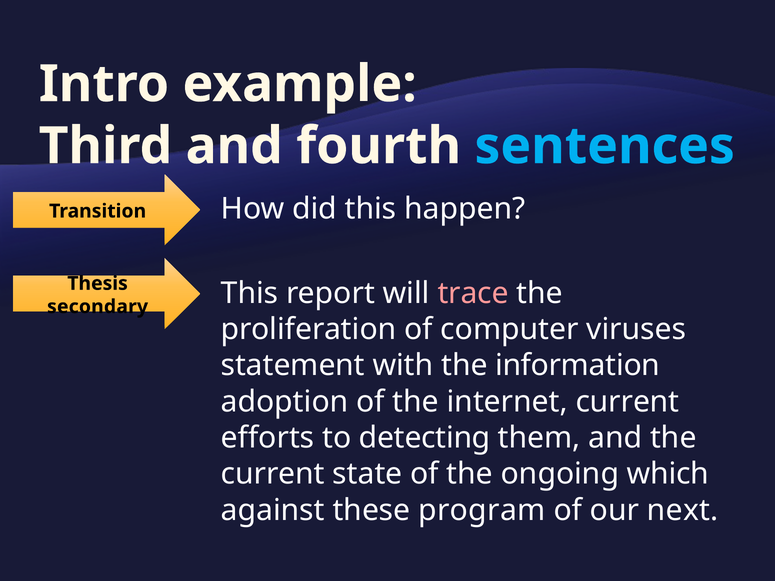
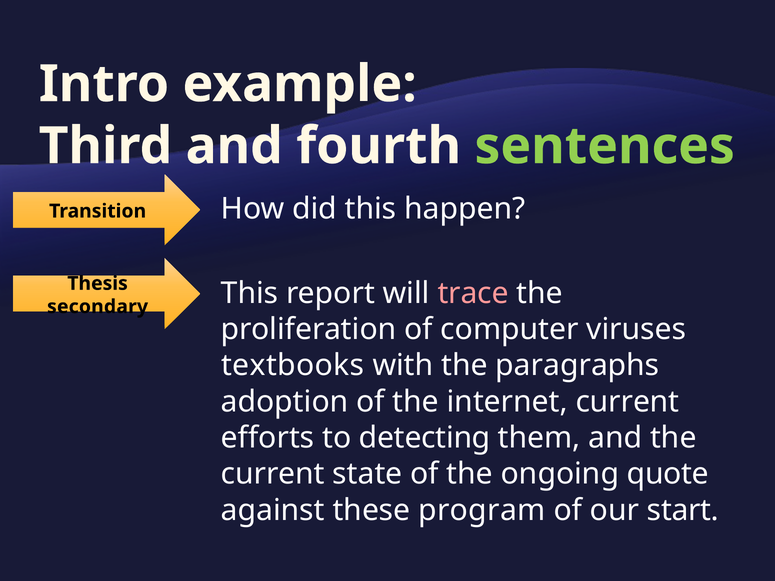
sentences colour: light blue -> light green
statement: statement -> textbooks
information: information -> paragraphs
which: which -> quote
next: next -> start
